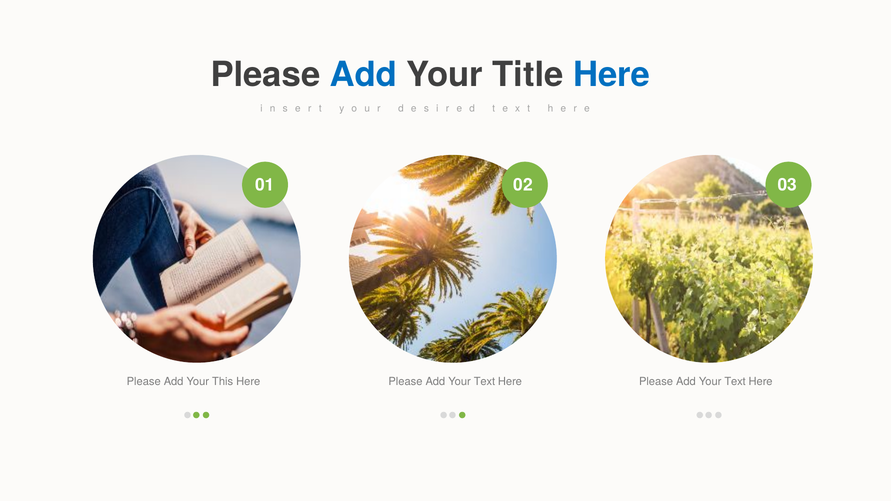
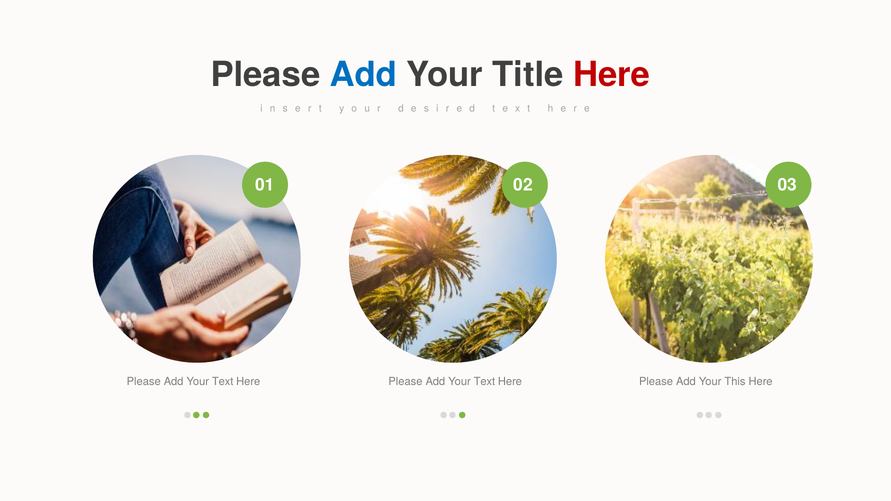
Here at (612, 75) colour: blue -> red
This at (223, 382): This -> Text
Text at (735, 382): Text -> This
